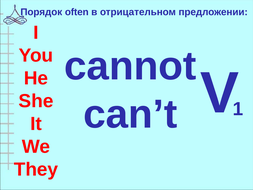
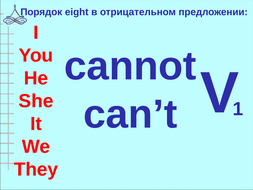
often: often -> eight
